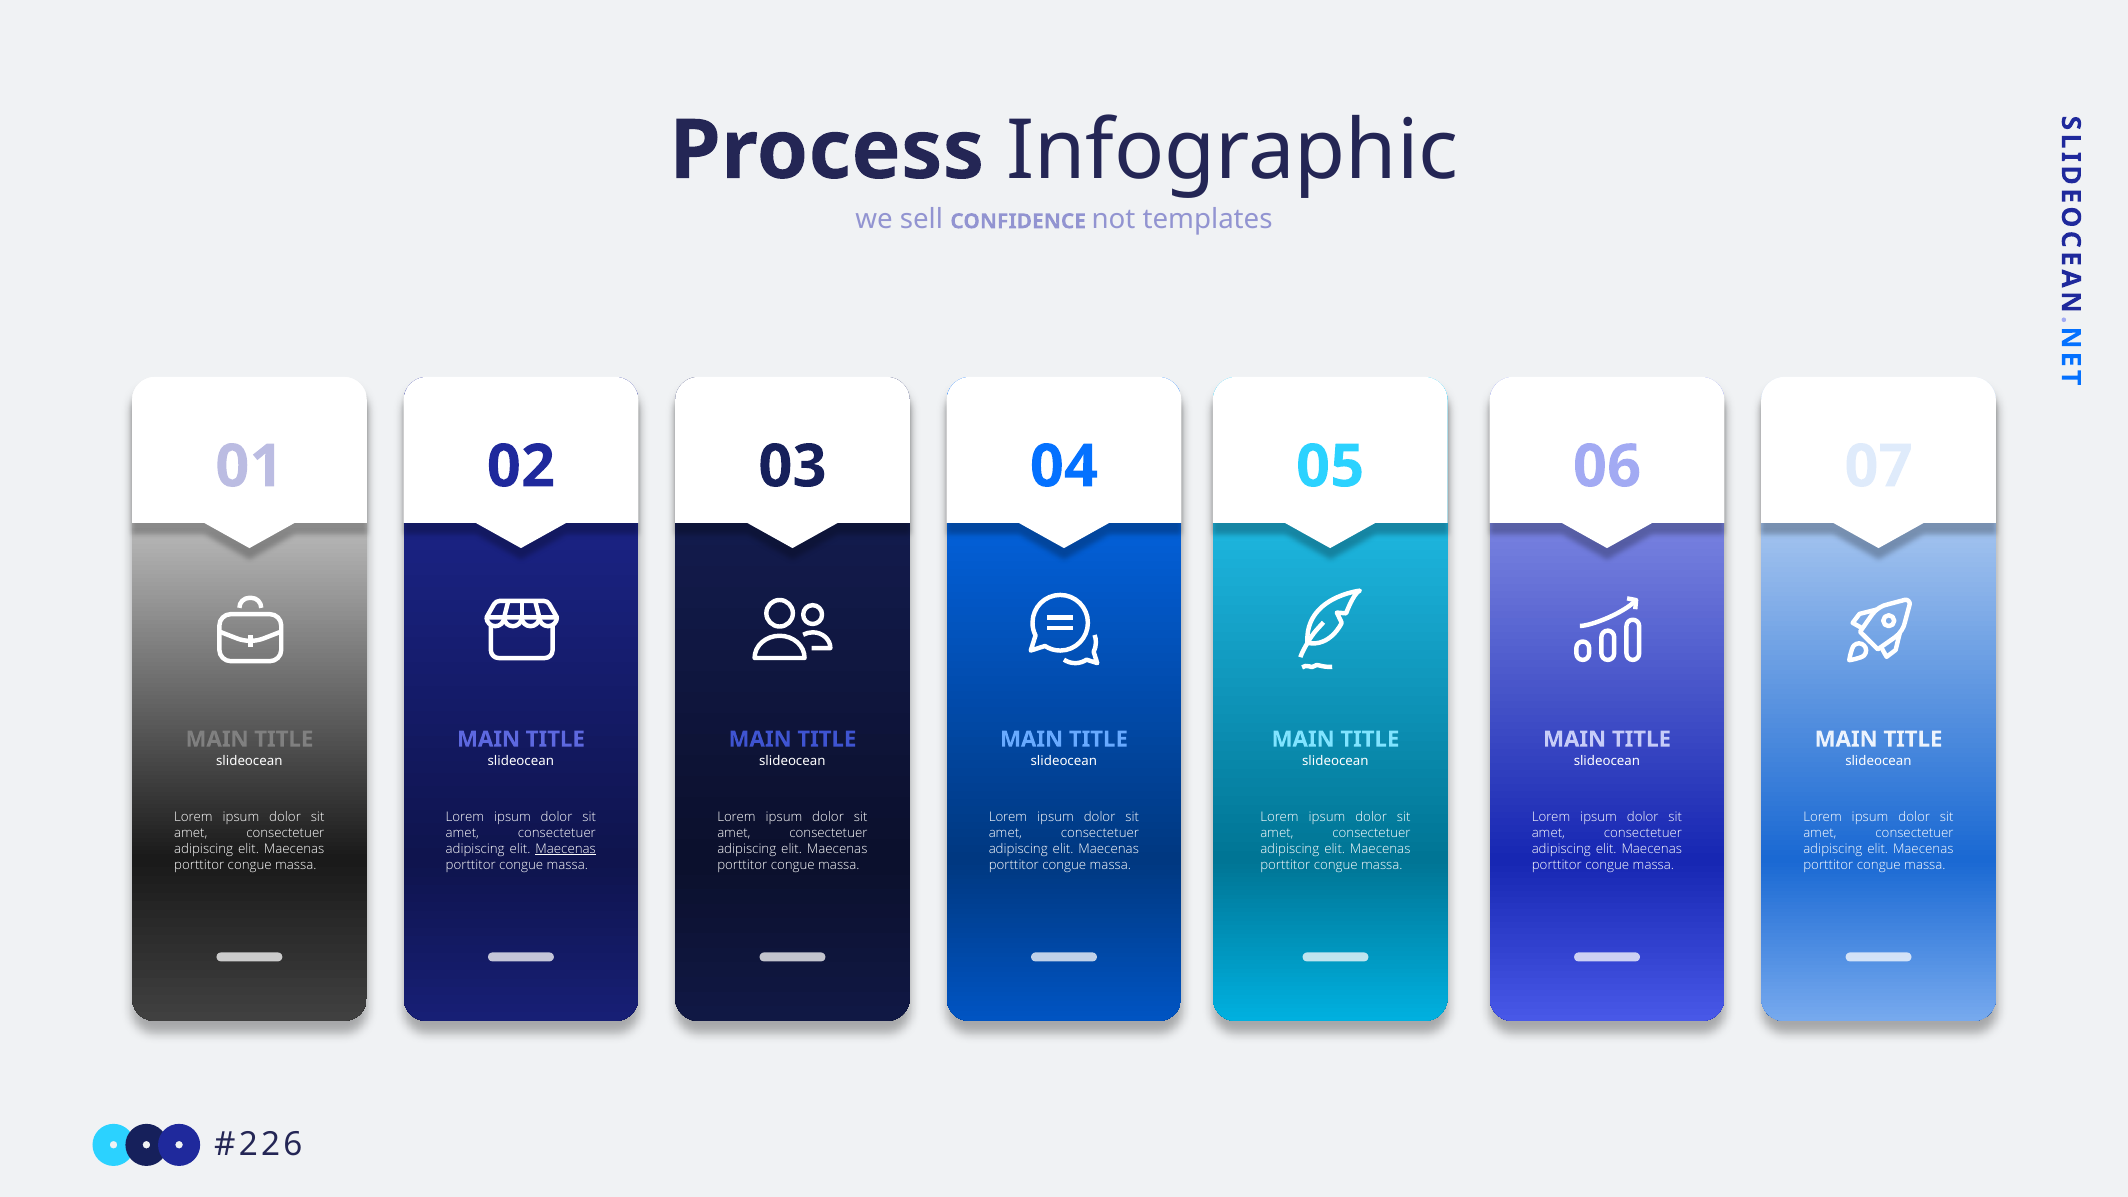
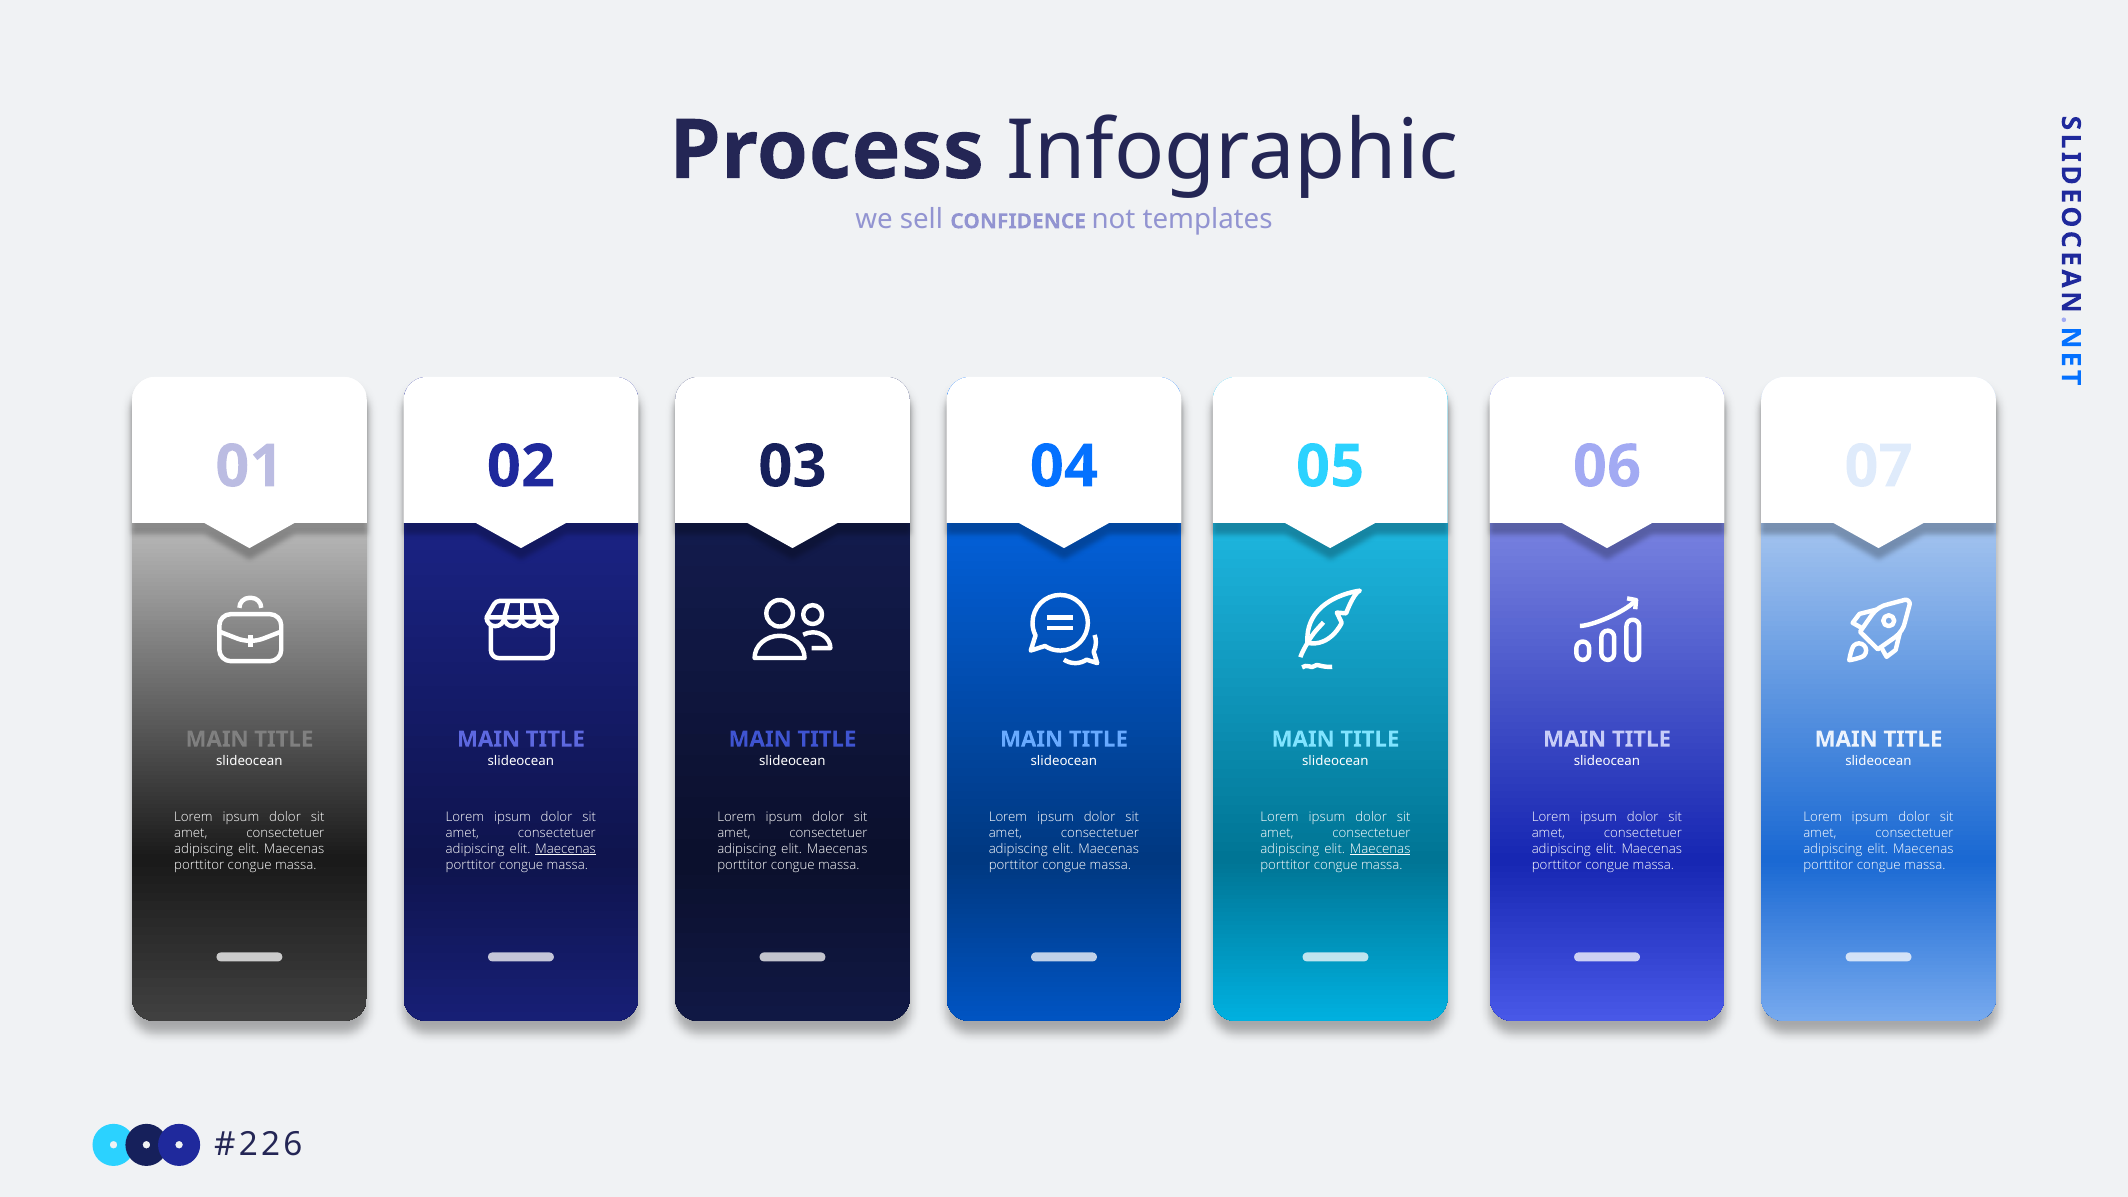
Maecenas at (1380, 849) underline: none -> present
